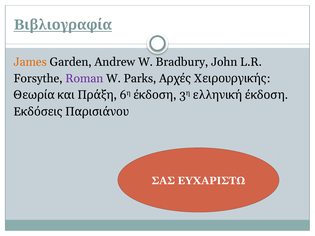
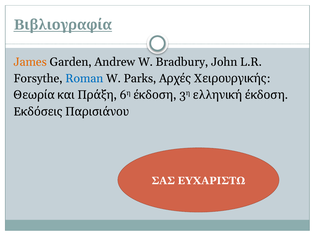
Roman colour: purple -> blue
